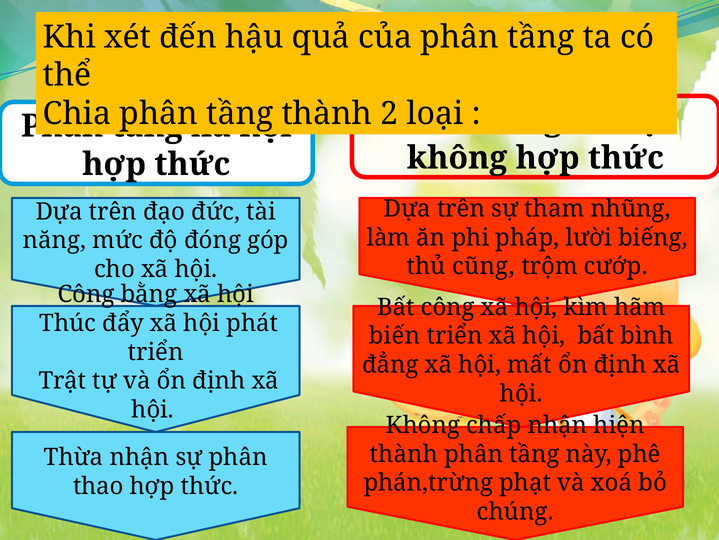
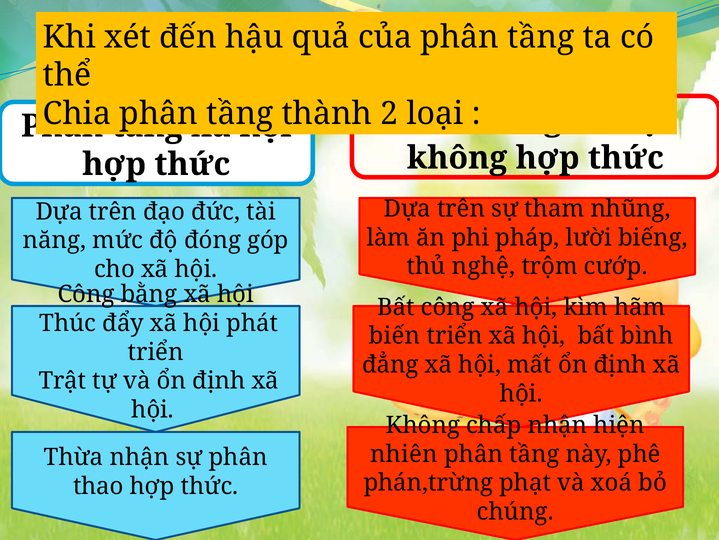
cũng: cũng -> nghệ
thành at (404, 454): thành -> nhiên
